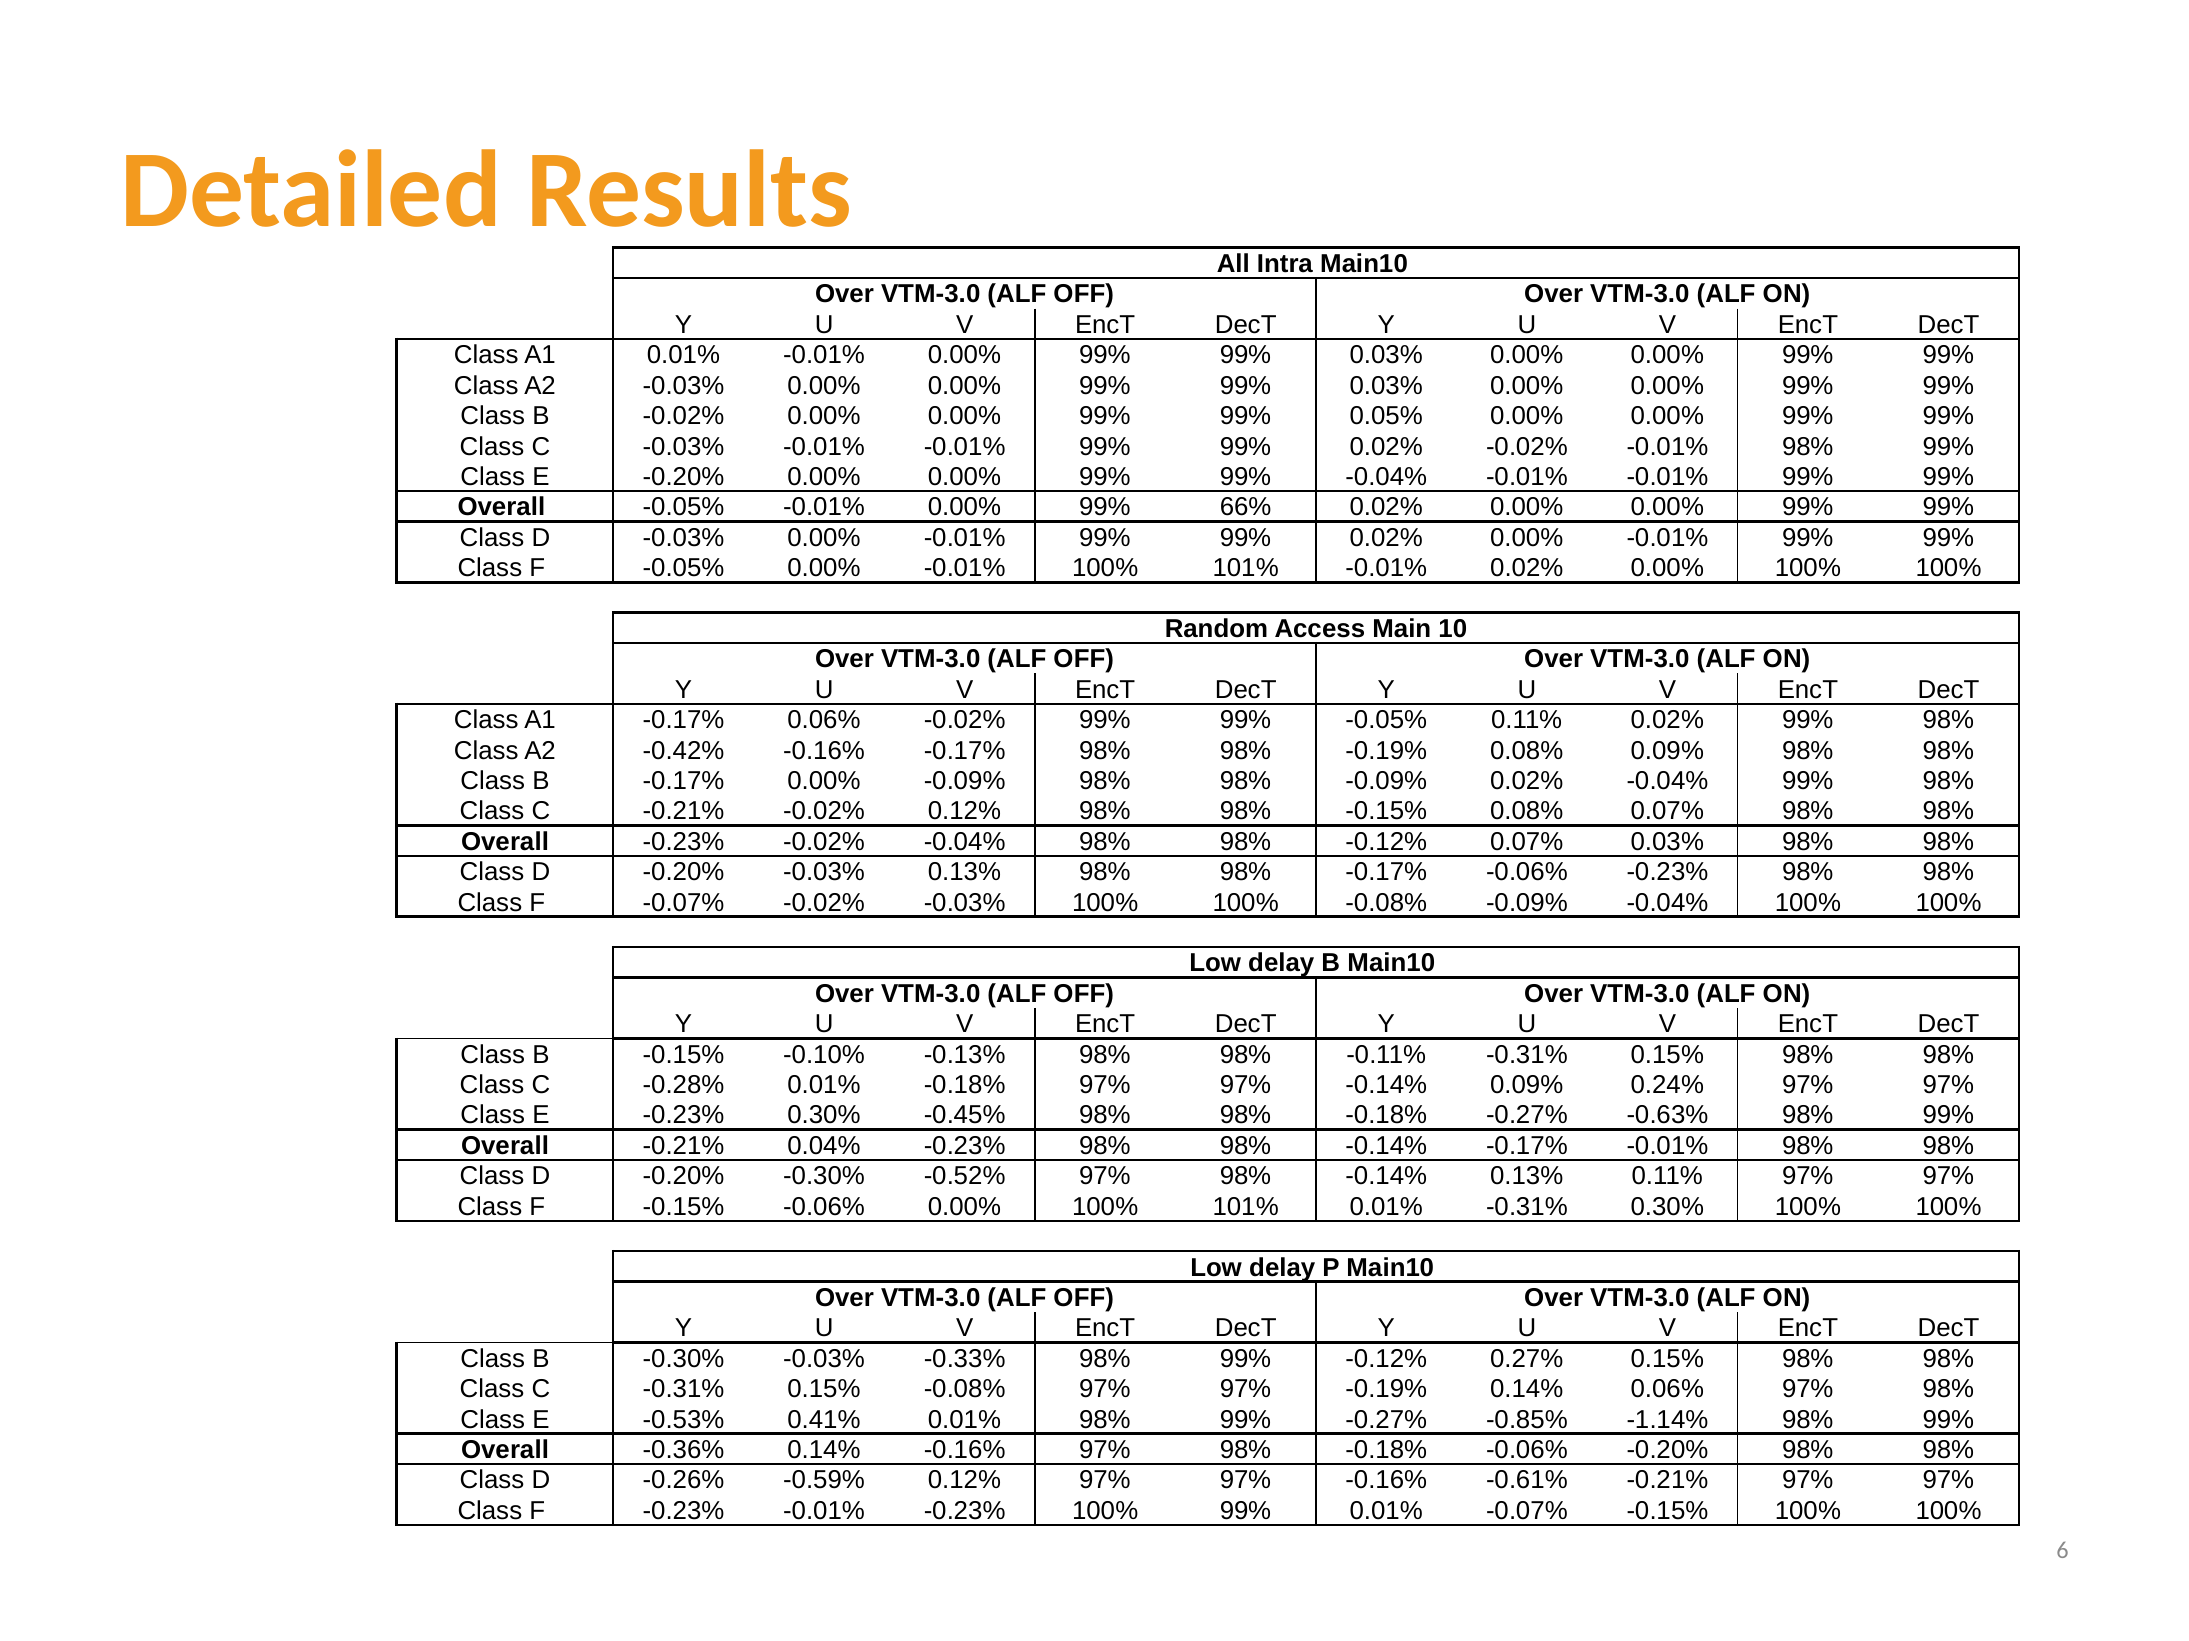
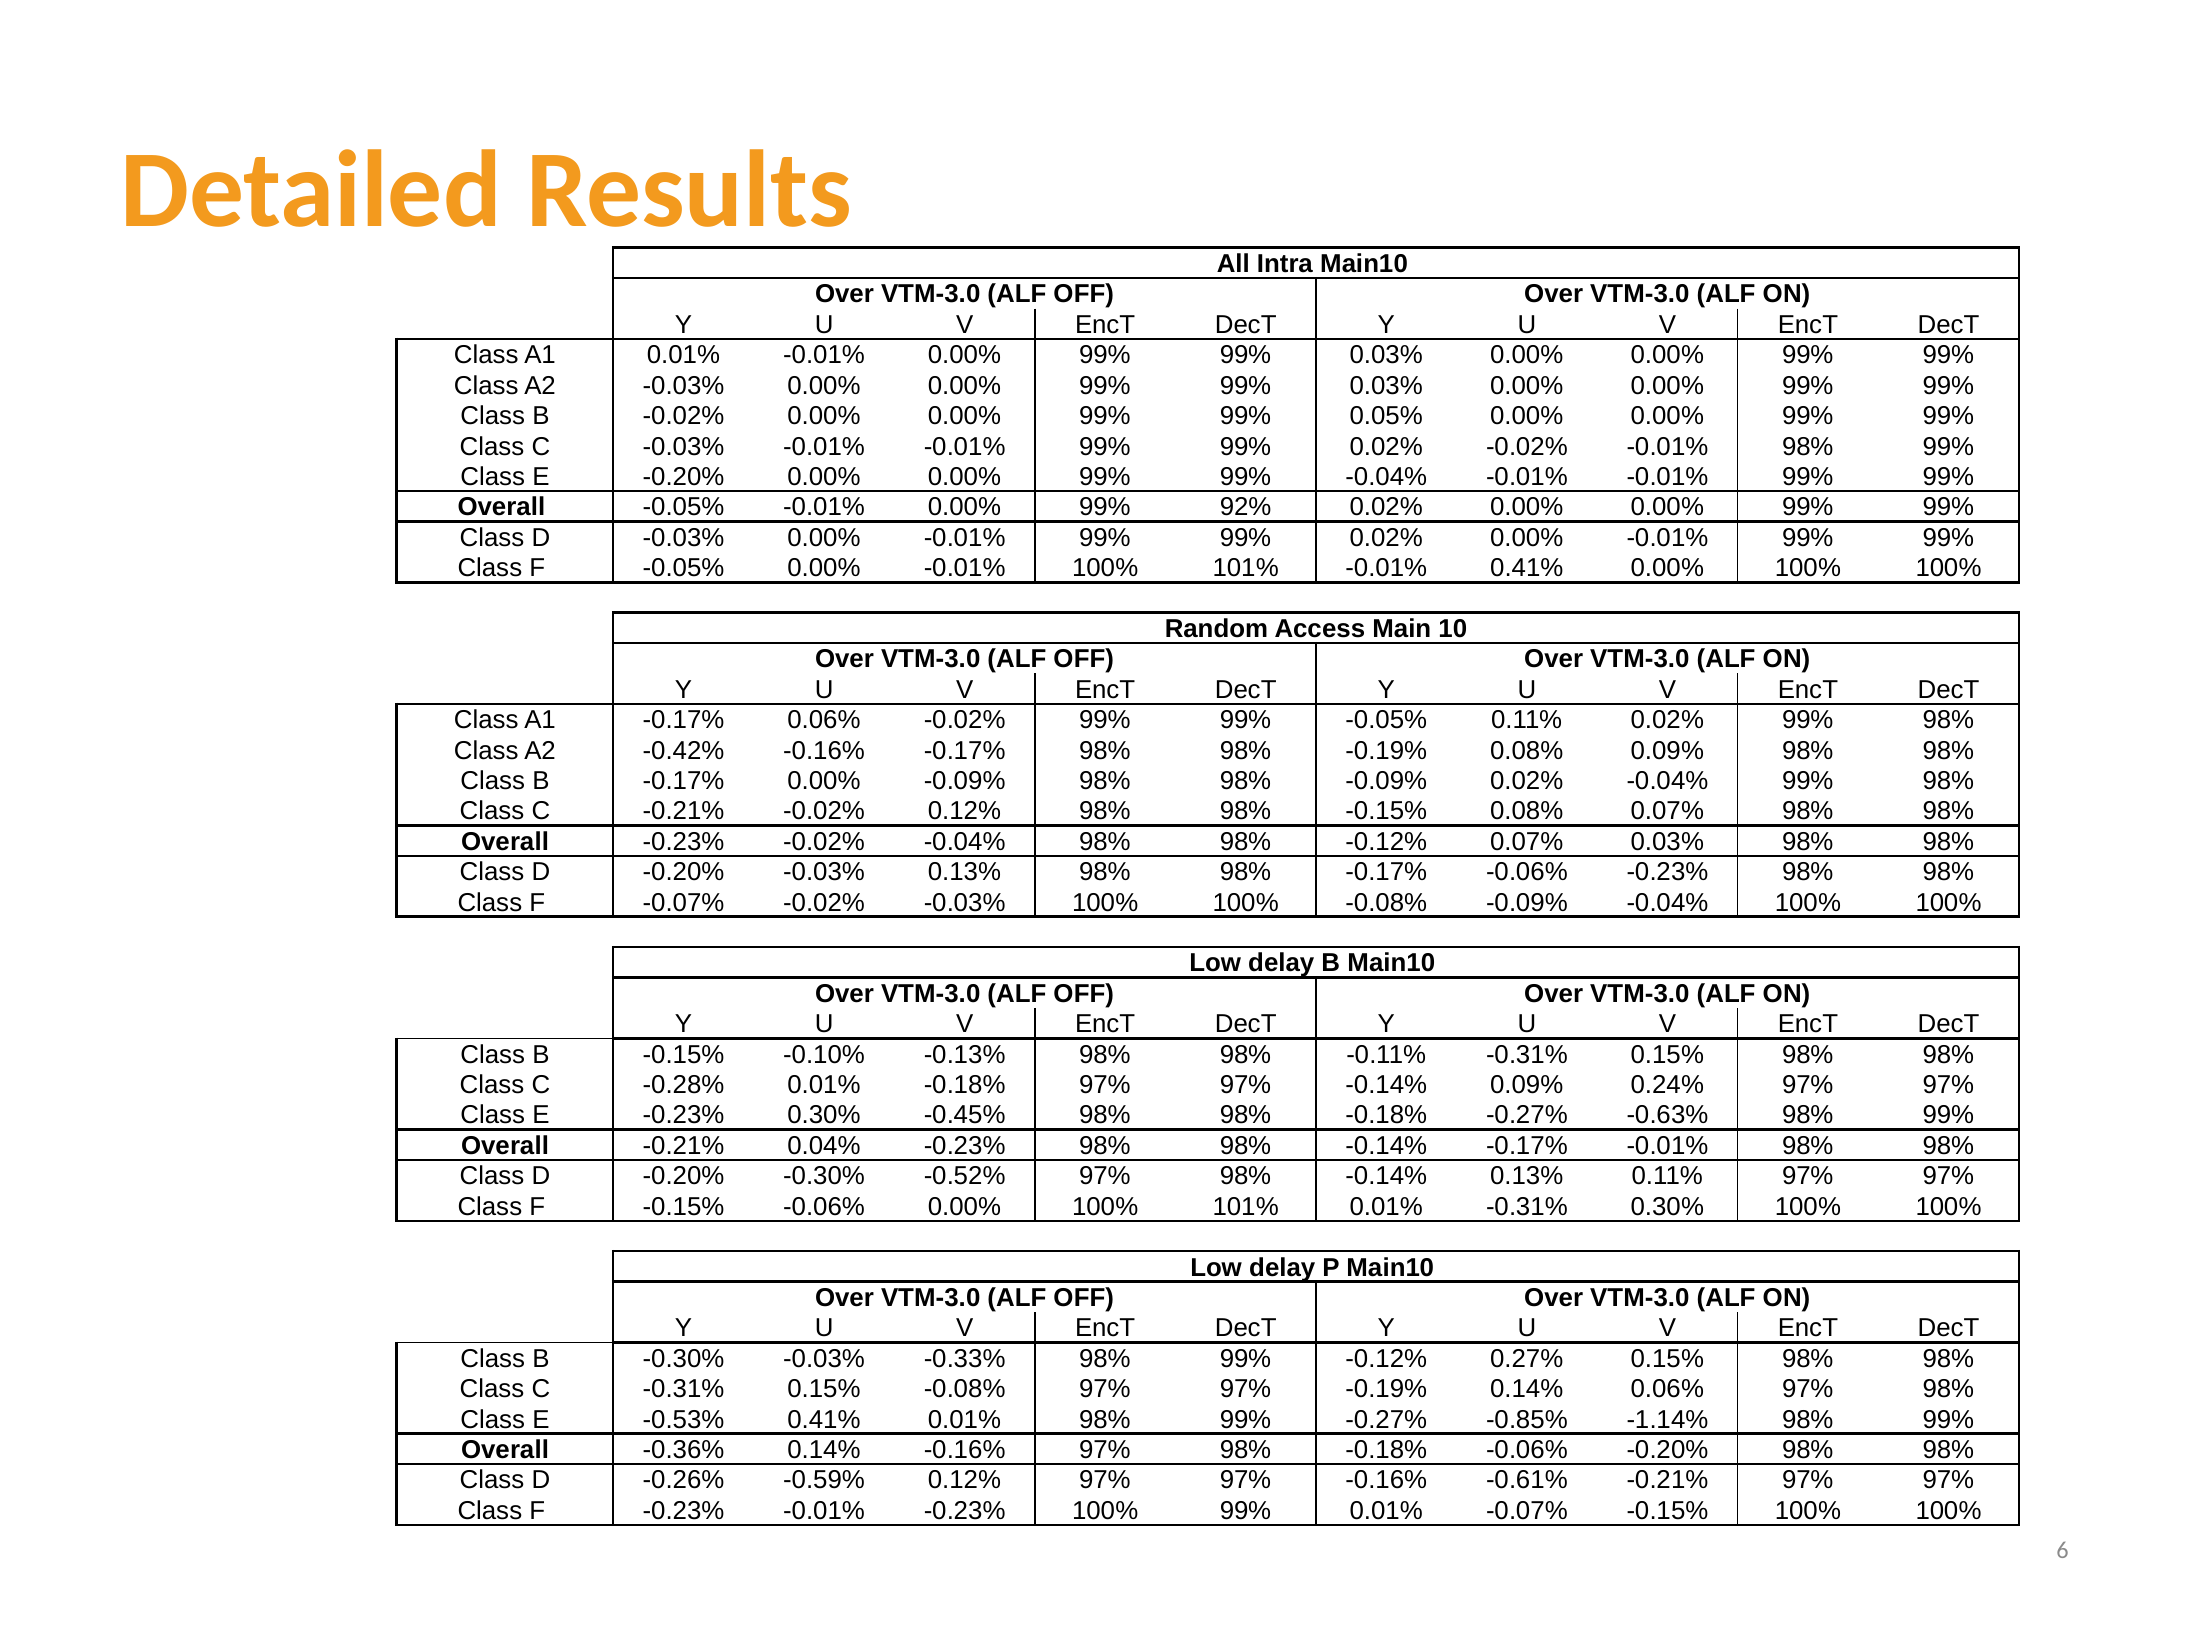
66%: 66% -> 92%
-0.01% 0.02%: 0.02% -> 0.41%
